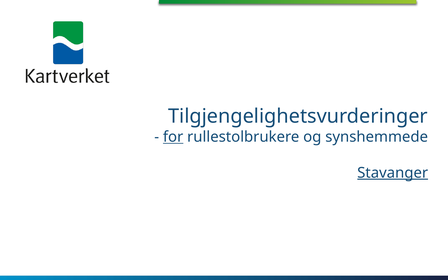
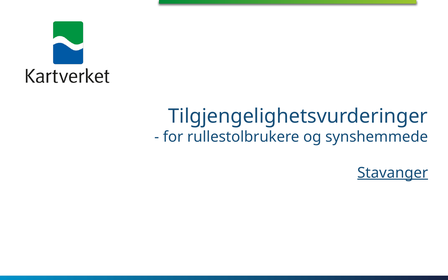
for underline: present -> none
